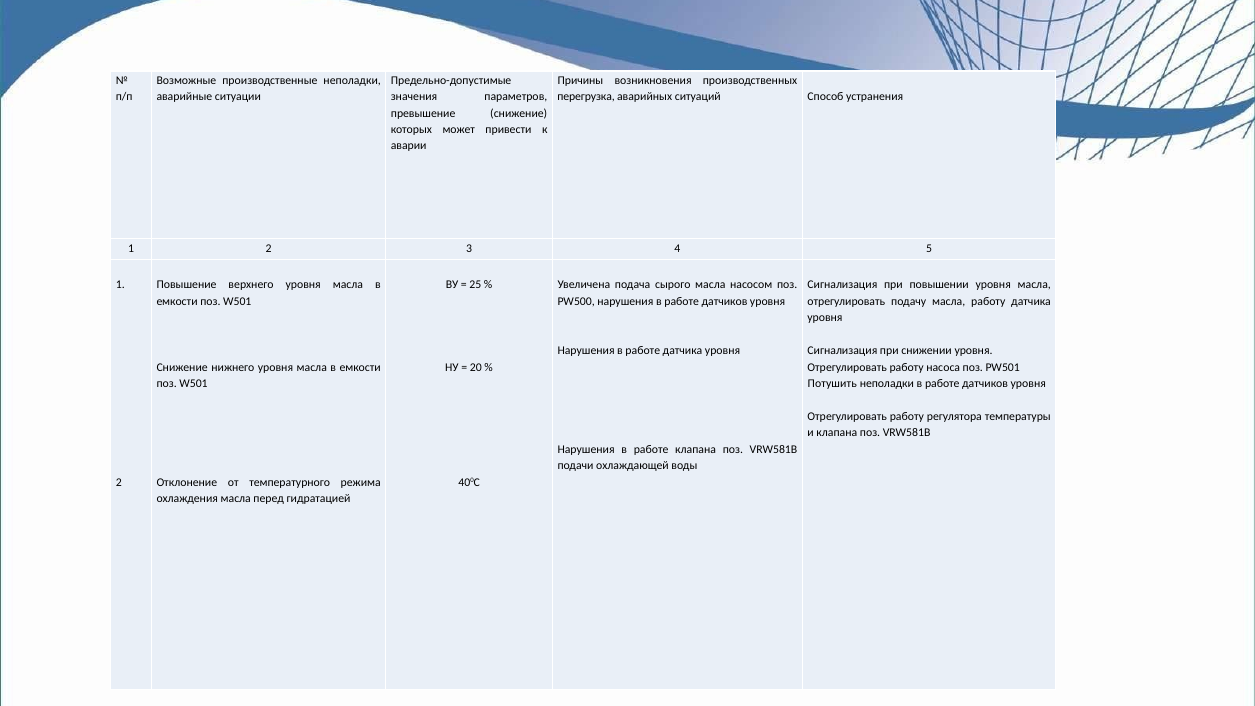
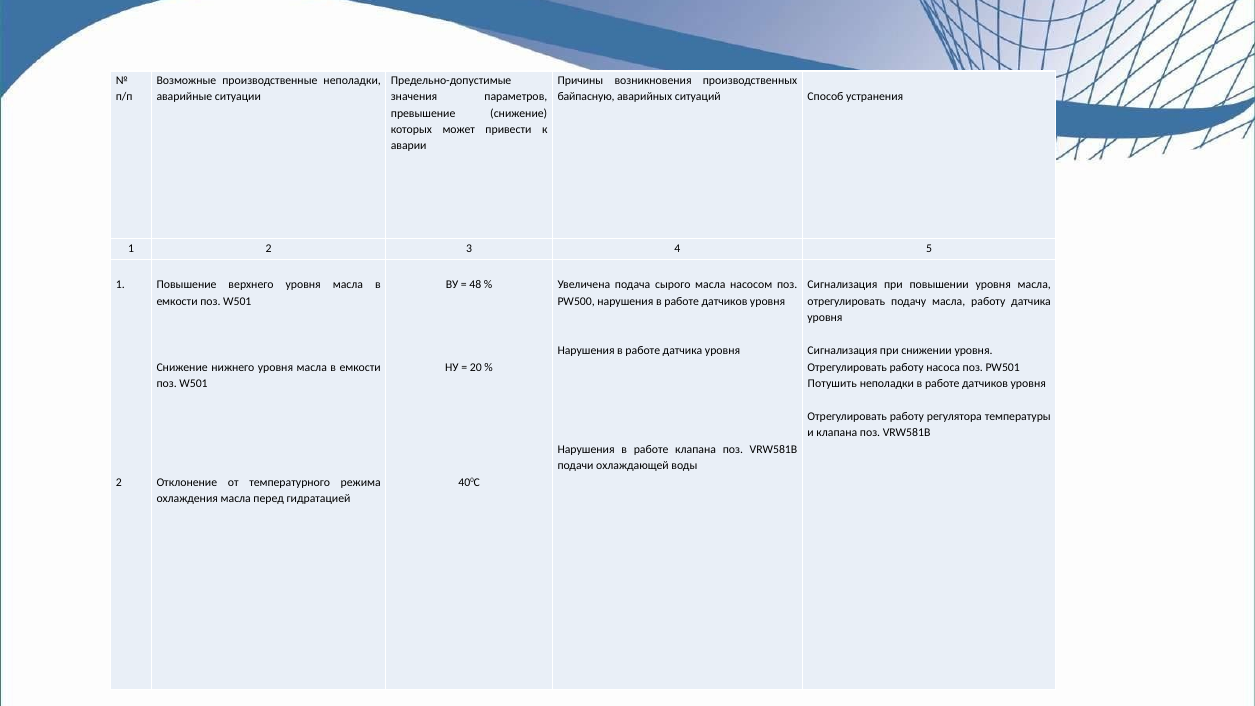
перегрузка: перегрузка -> байпасную
25: 25 -> 48
